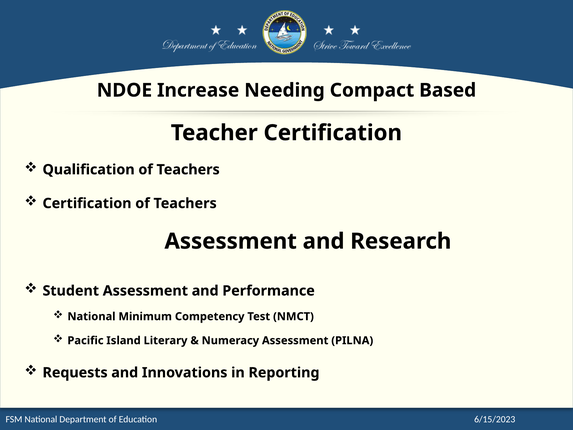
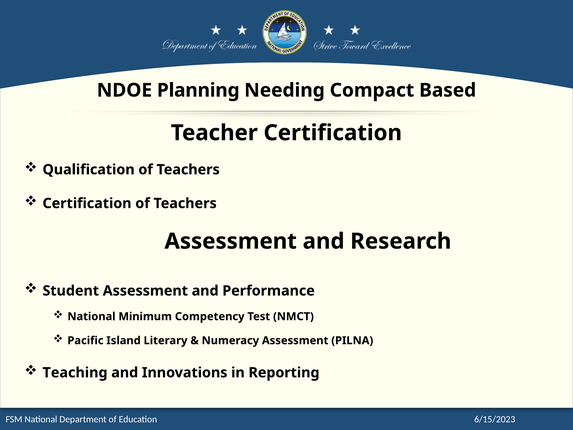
Increase: Increase -> Planning
Requests: Requests -> Teaching
